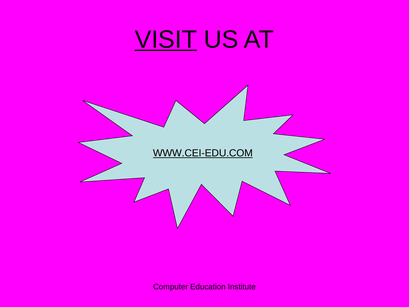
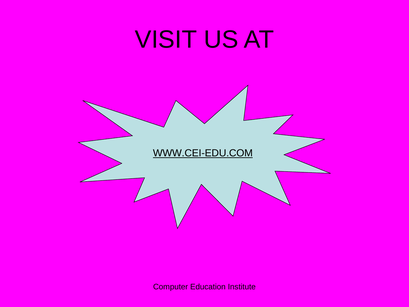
VISIT underline: present -> none
